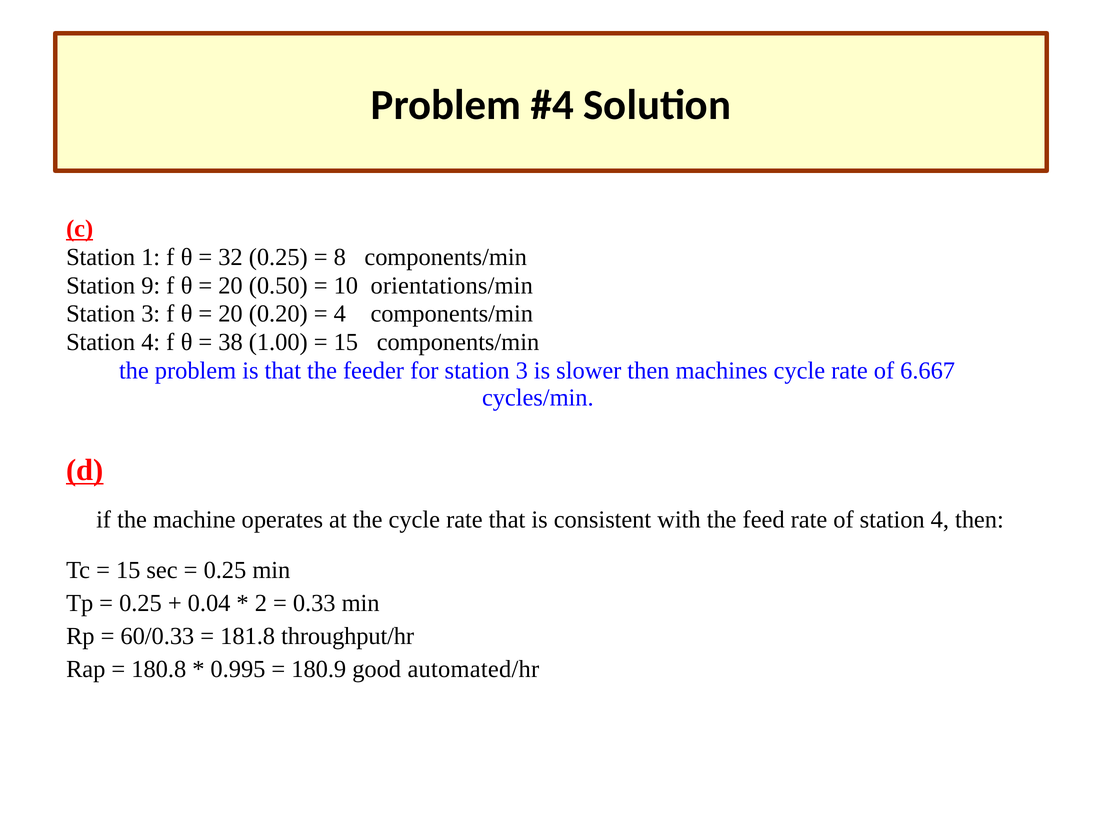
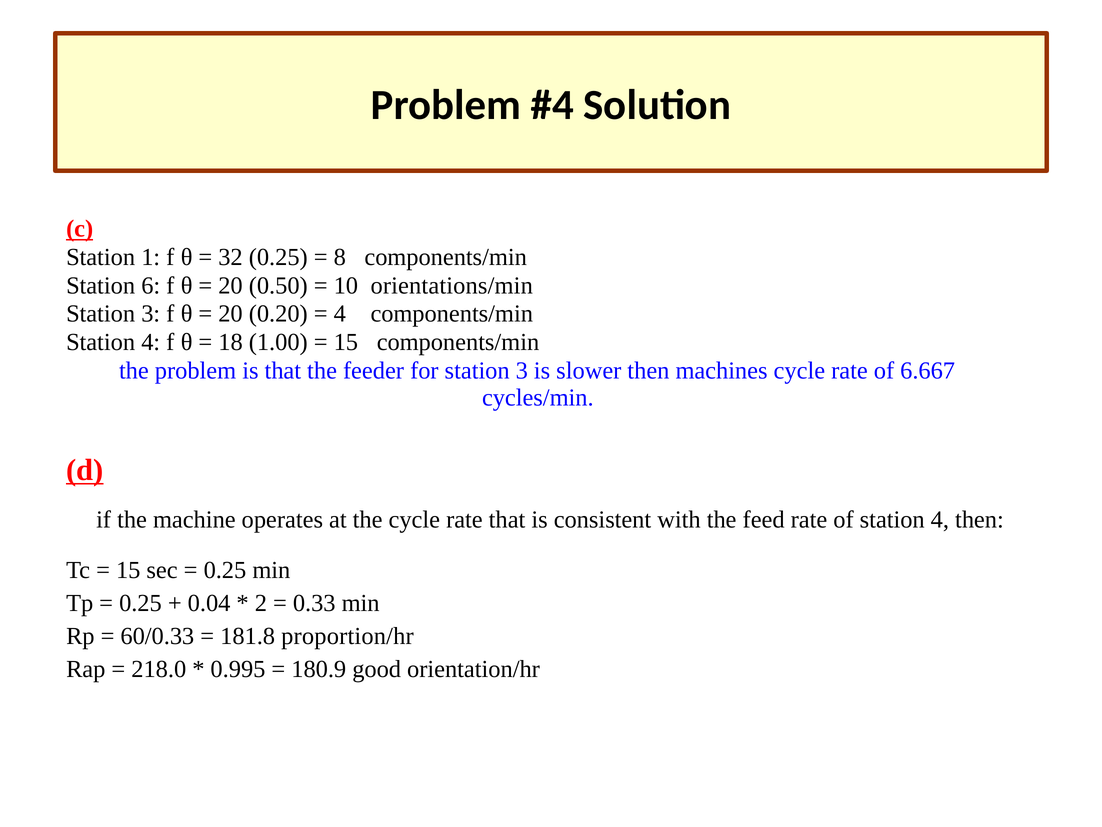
9: 9 -> 6
38: 38 -> 18
throughput/hr: throughput/hr -> proportion/hr
180.8: 180.8 -> 218.0
automated/hr: automated/hr -> orientation/hr
